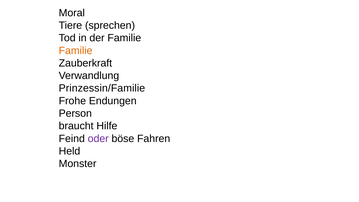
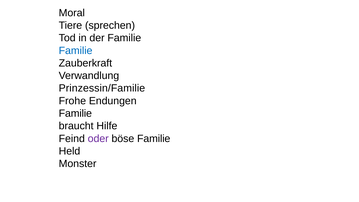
Familie at (76, 51) colour: orange -> blue
Person at (75, 113): Person -> Familie
böse Fahren: Fahren -> Familie
